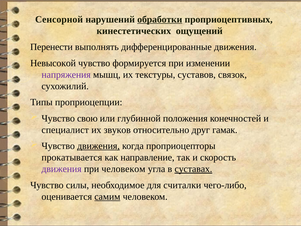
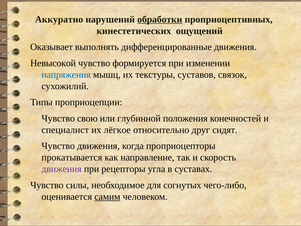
Сенсорной: Сенсорной -> Аккуратно
Перенести: Перенести -> Оказывает
напряжения colour: purple -> blue
звуков: звуков -> лёгкое
гамак: гамак -> сидят
движения at (98, 146) underline: present -> none
при человеком: человеком -> рецепторы
суставах underline: present -> none
считалки: считалки -> согнутых
